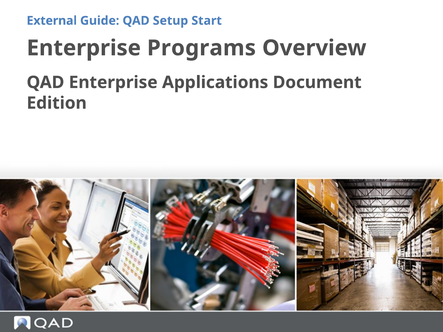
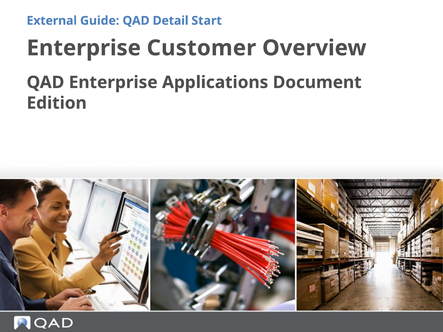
Setup: Setup -> Detail
Programs: Programs -> Customer
